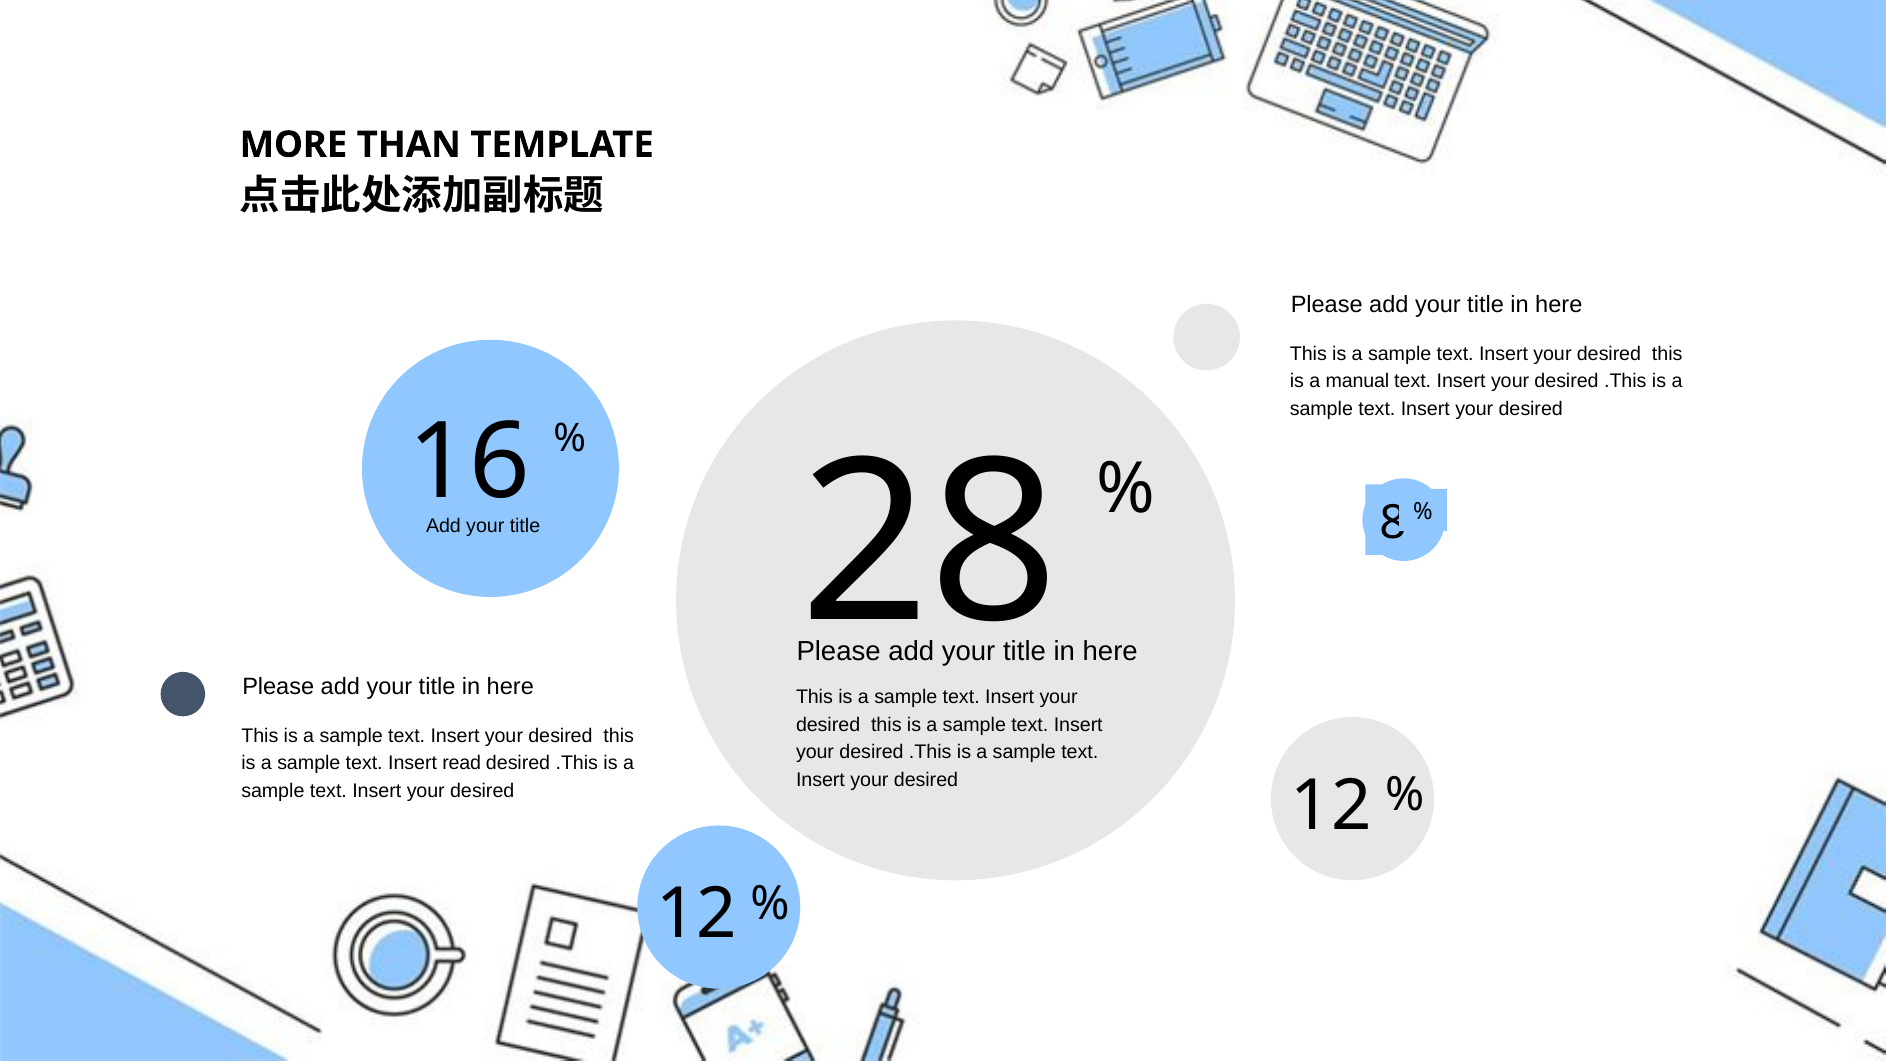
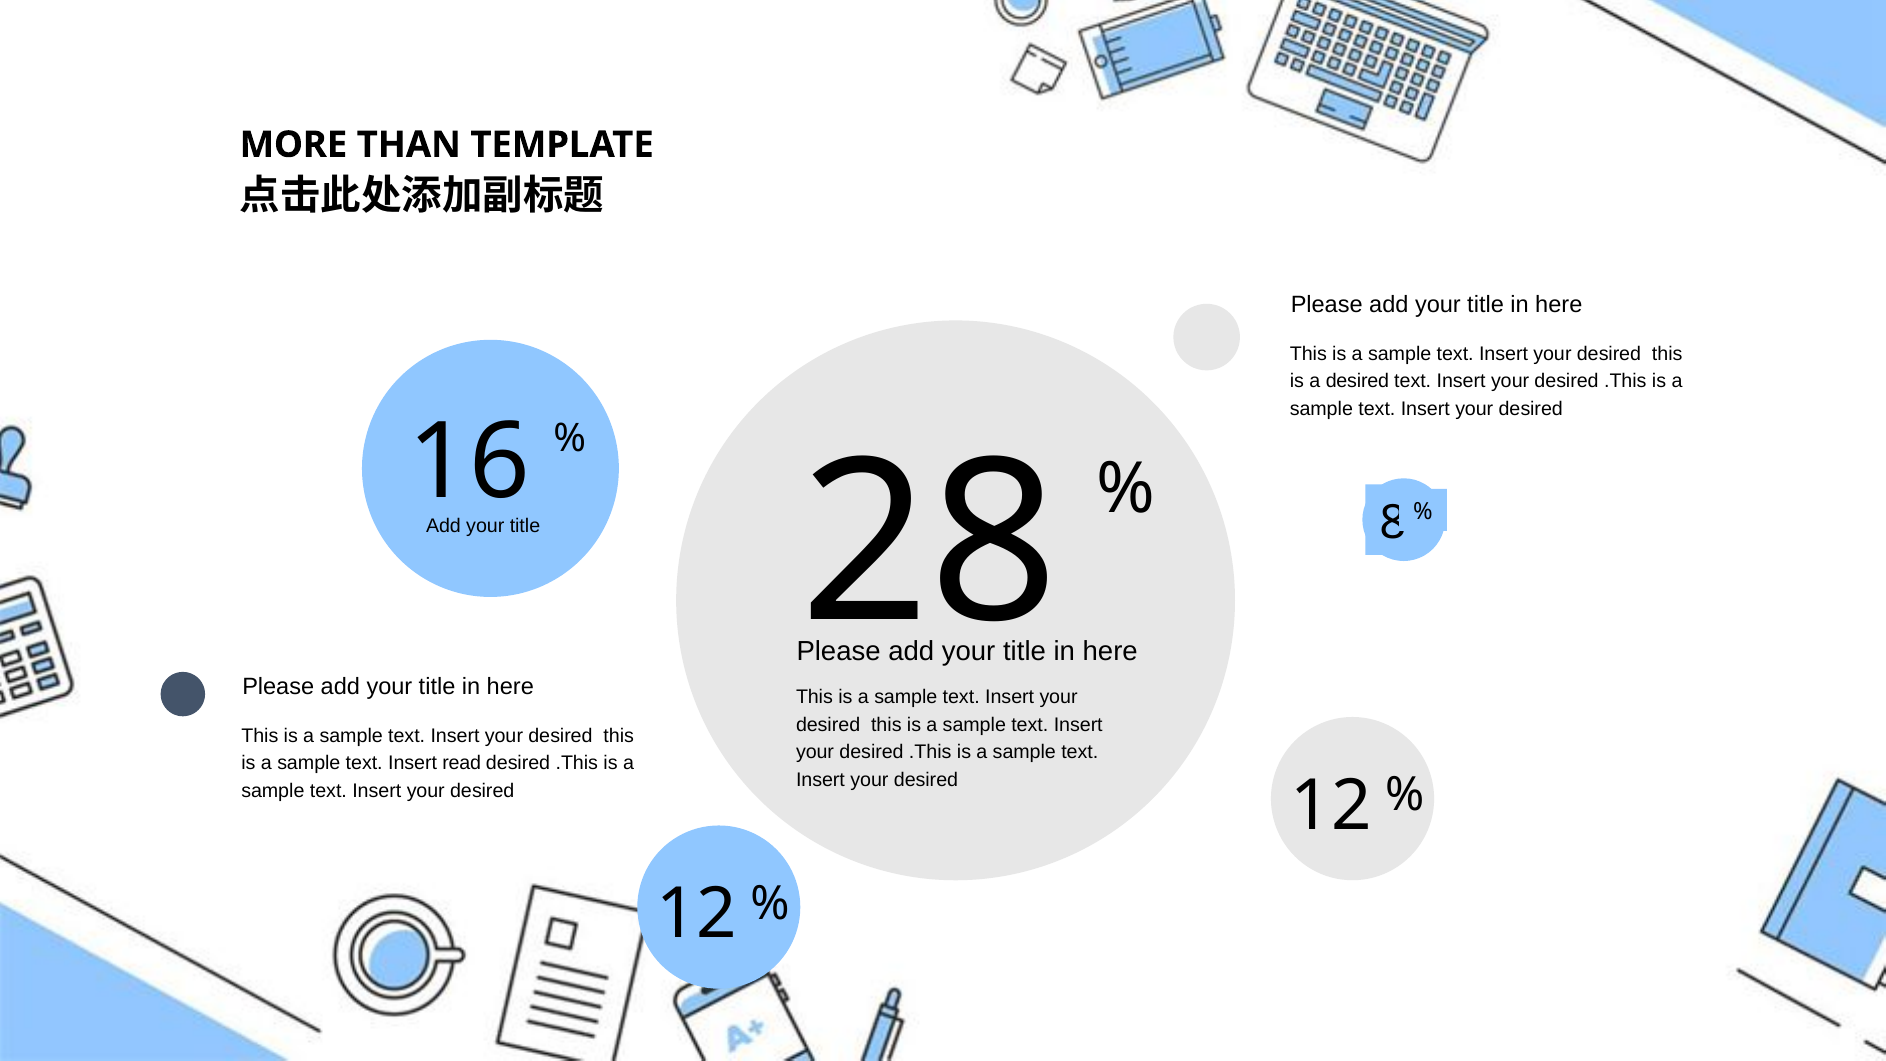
a manual: manual -> desired
